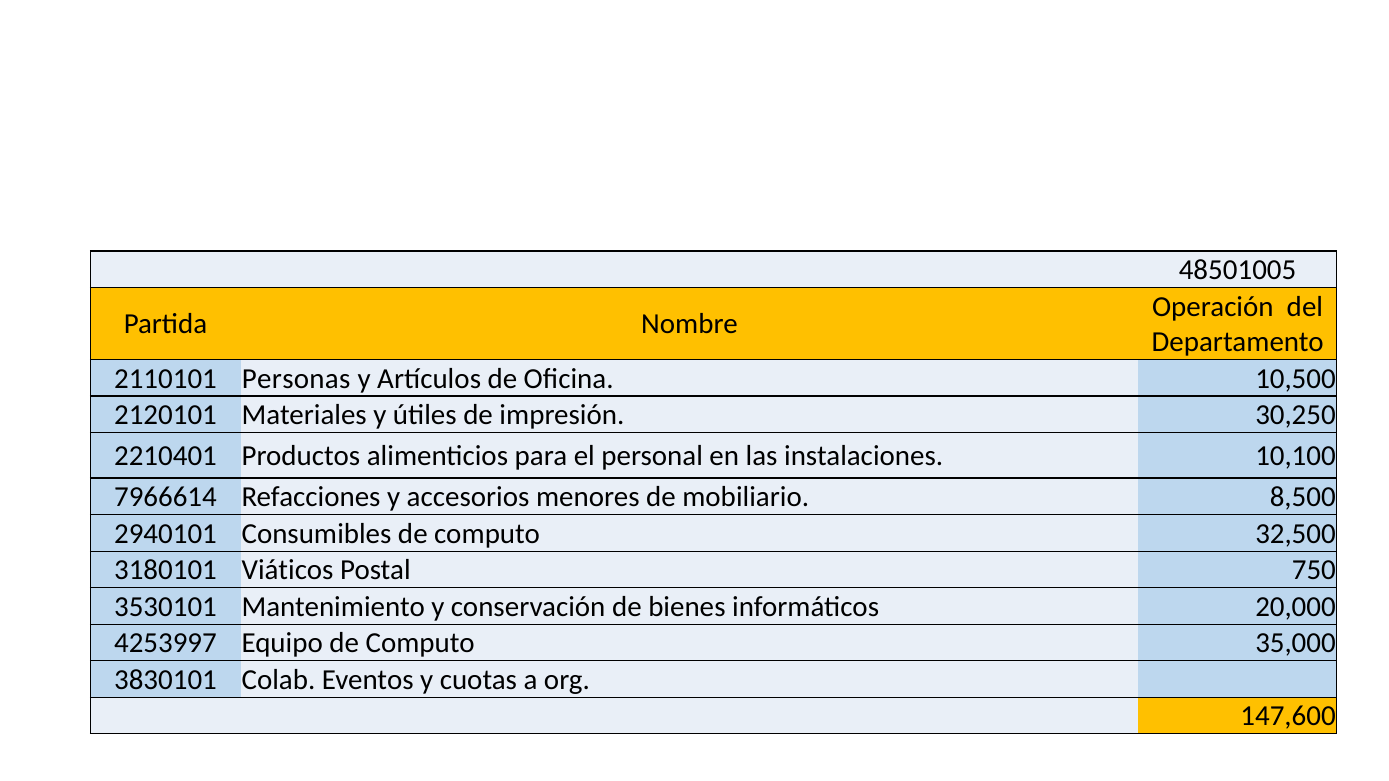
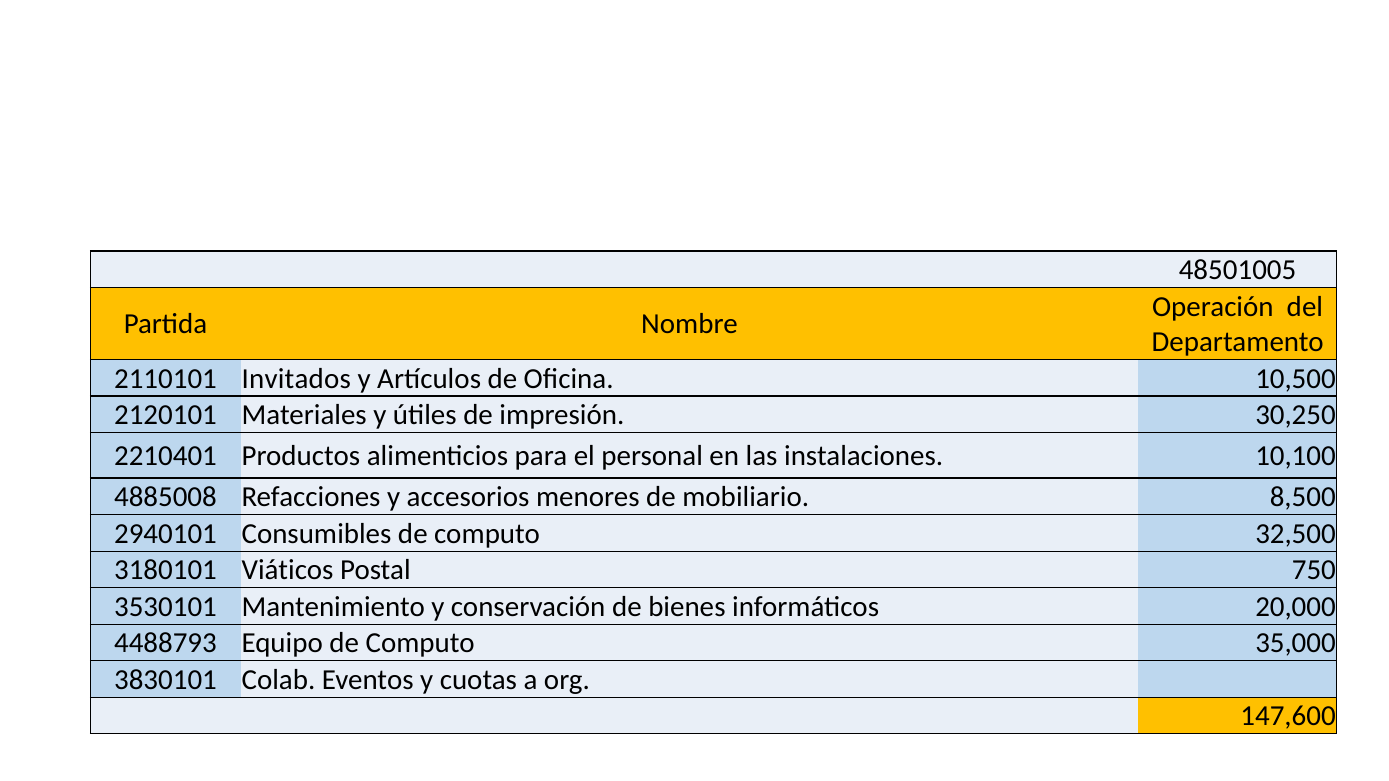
Personas: Personas -> Invitados
7966614: 7966614 -> 4885008
4253997: 4253997 -> 4488793
